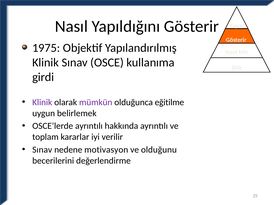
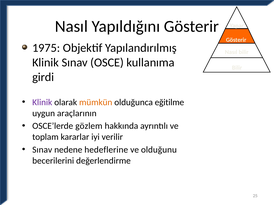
mümkün colour: purple -> orange
belirlemek: belirlemek -> araçlarının
OSCE’lerde ayrıntılı: ayrıntılı -> gözlem
motivasyon: motivasyon -> hedeflerine
